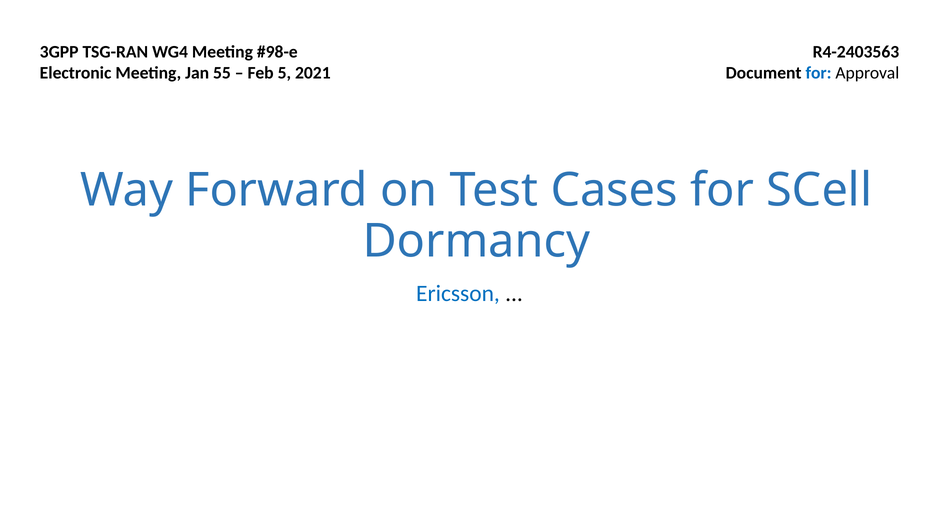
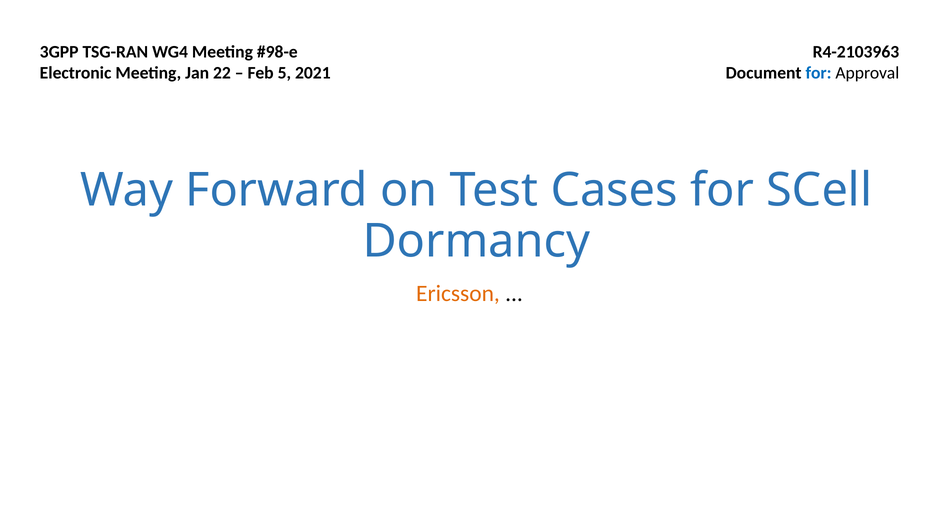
R4-2403563: R4-2403563 -> R4-2103963
55: 55 -> 22
Ericsson colour: blue -> orange
